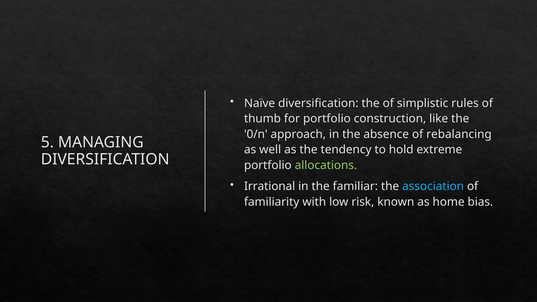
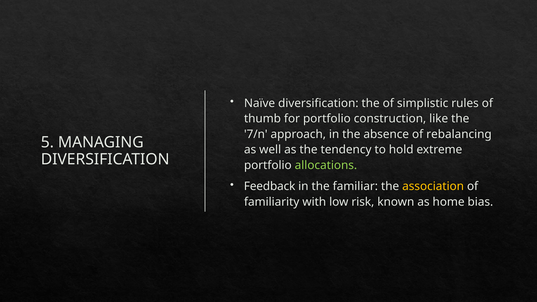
0/n: 0/n -> 7/n
Irrational: Irrational -> Feedback
association colour: light blue -> yellow
